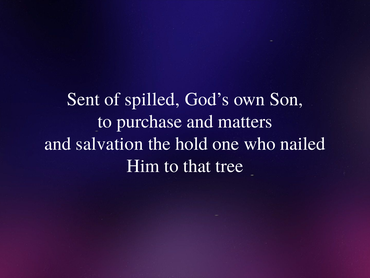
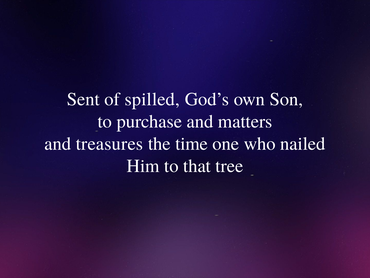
salvation: salvation -> treasures
hold: hold -> time
